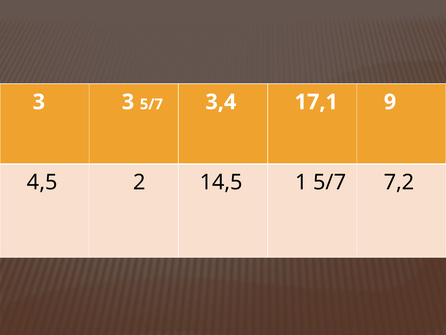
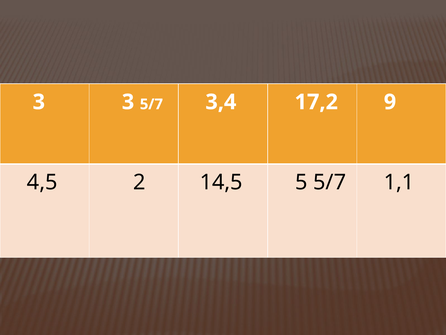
17,1: 17,1 -> 17,2
1: 1 -> 5
7,2: 7,2 -> 1,1
